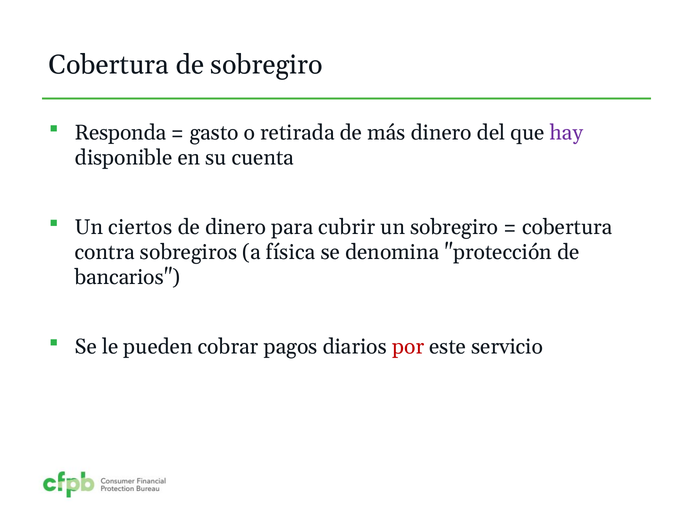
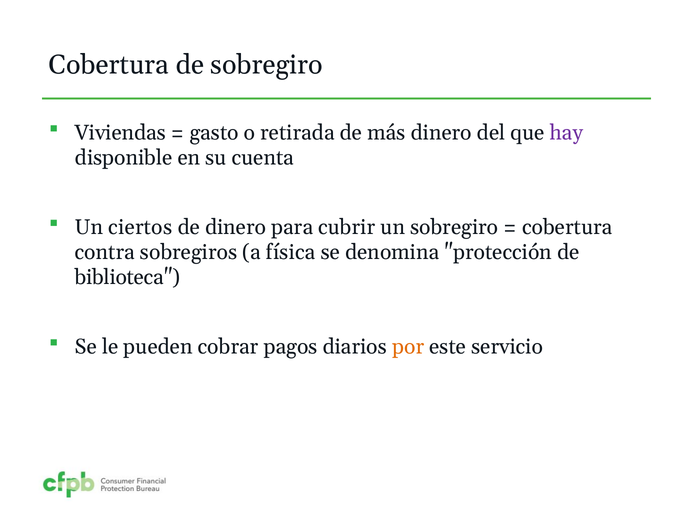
Responda: Responda -> Viviendas
bancarios: bancarios -> biblioteca
por colour: red -> orange
